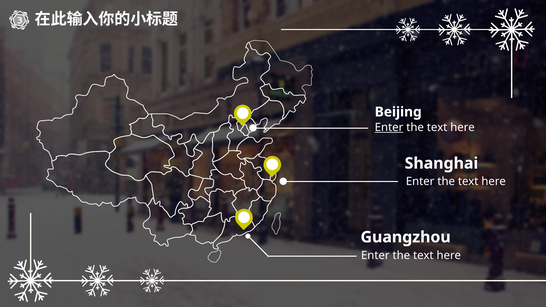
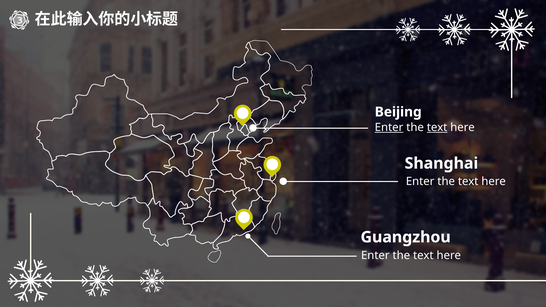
text at (437, 127) underline: none -> present
